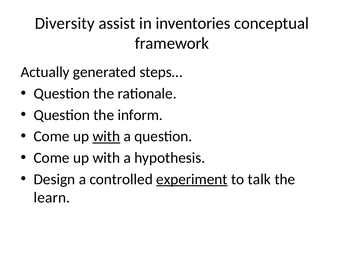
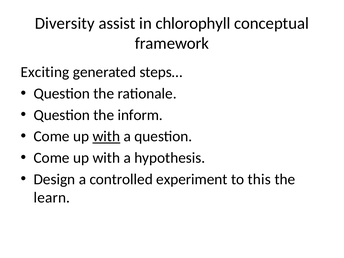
inventories: inventories -> chlorophyll
Actually: Actually -> Exciting
experiment underline: present -> none
talk: talk -> this
